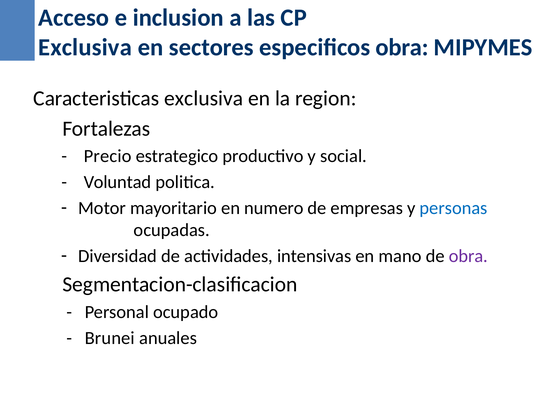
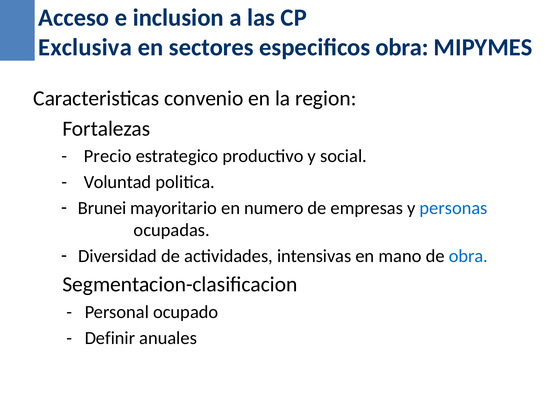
Caracteristicas exclusiva: exclusiva -> convenio
Motor: Motor -> Brunei
obra at (468, 256) colour: purple -> blue
Brunei: Brunei -> Definir
